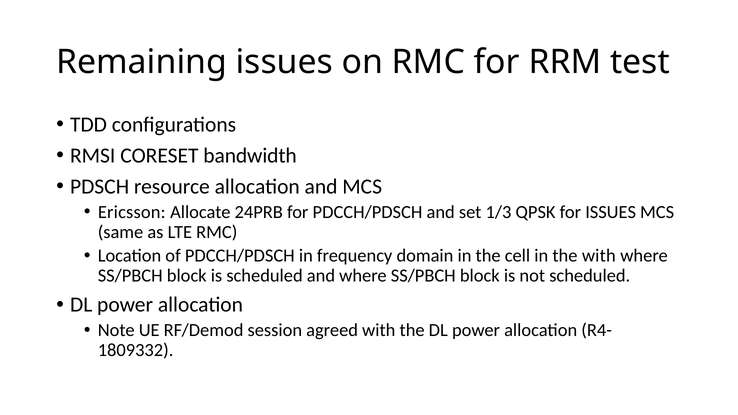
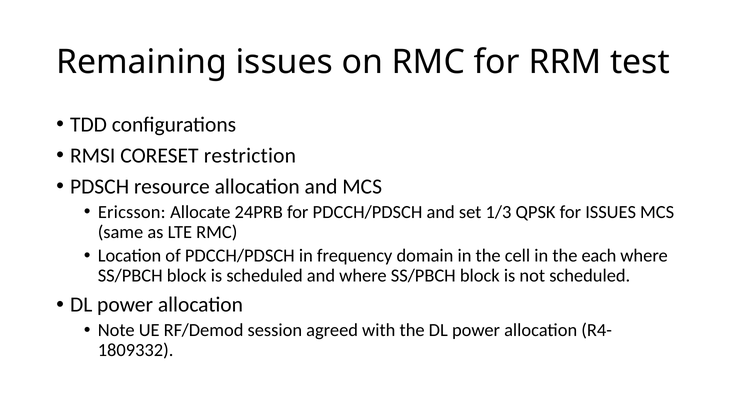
bandwidth: bandwidth -> restriction
the with: with -> each
